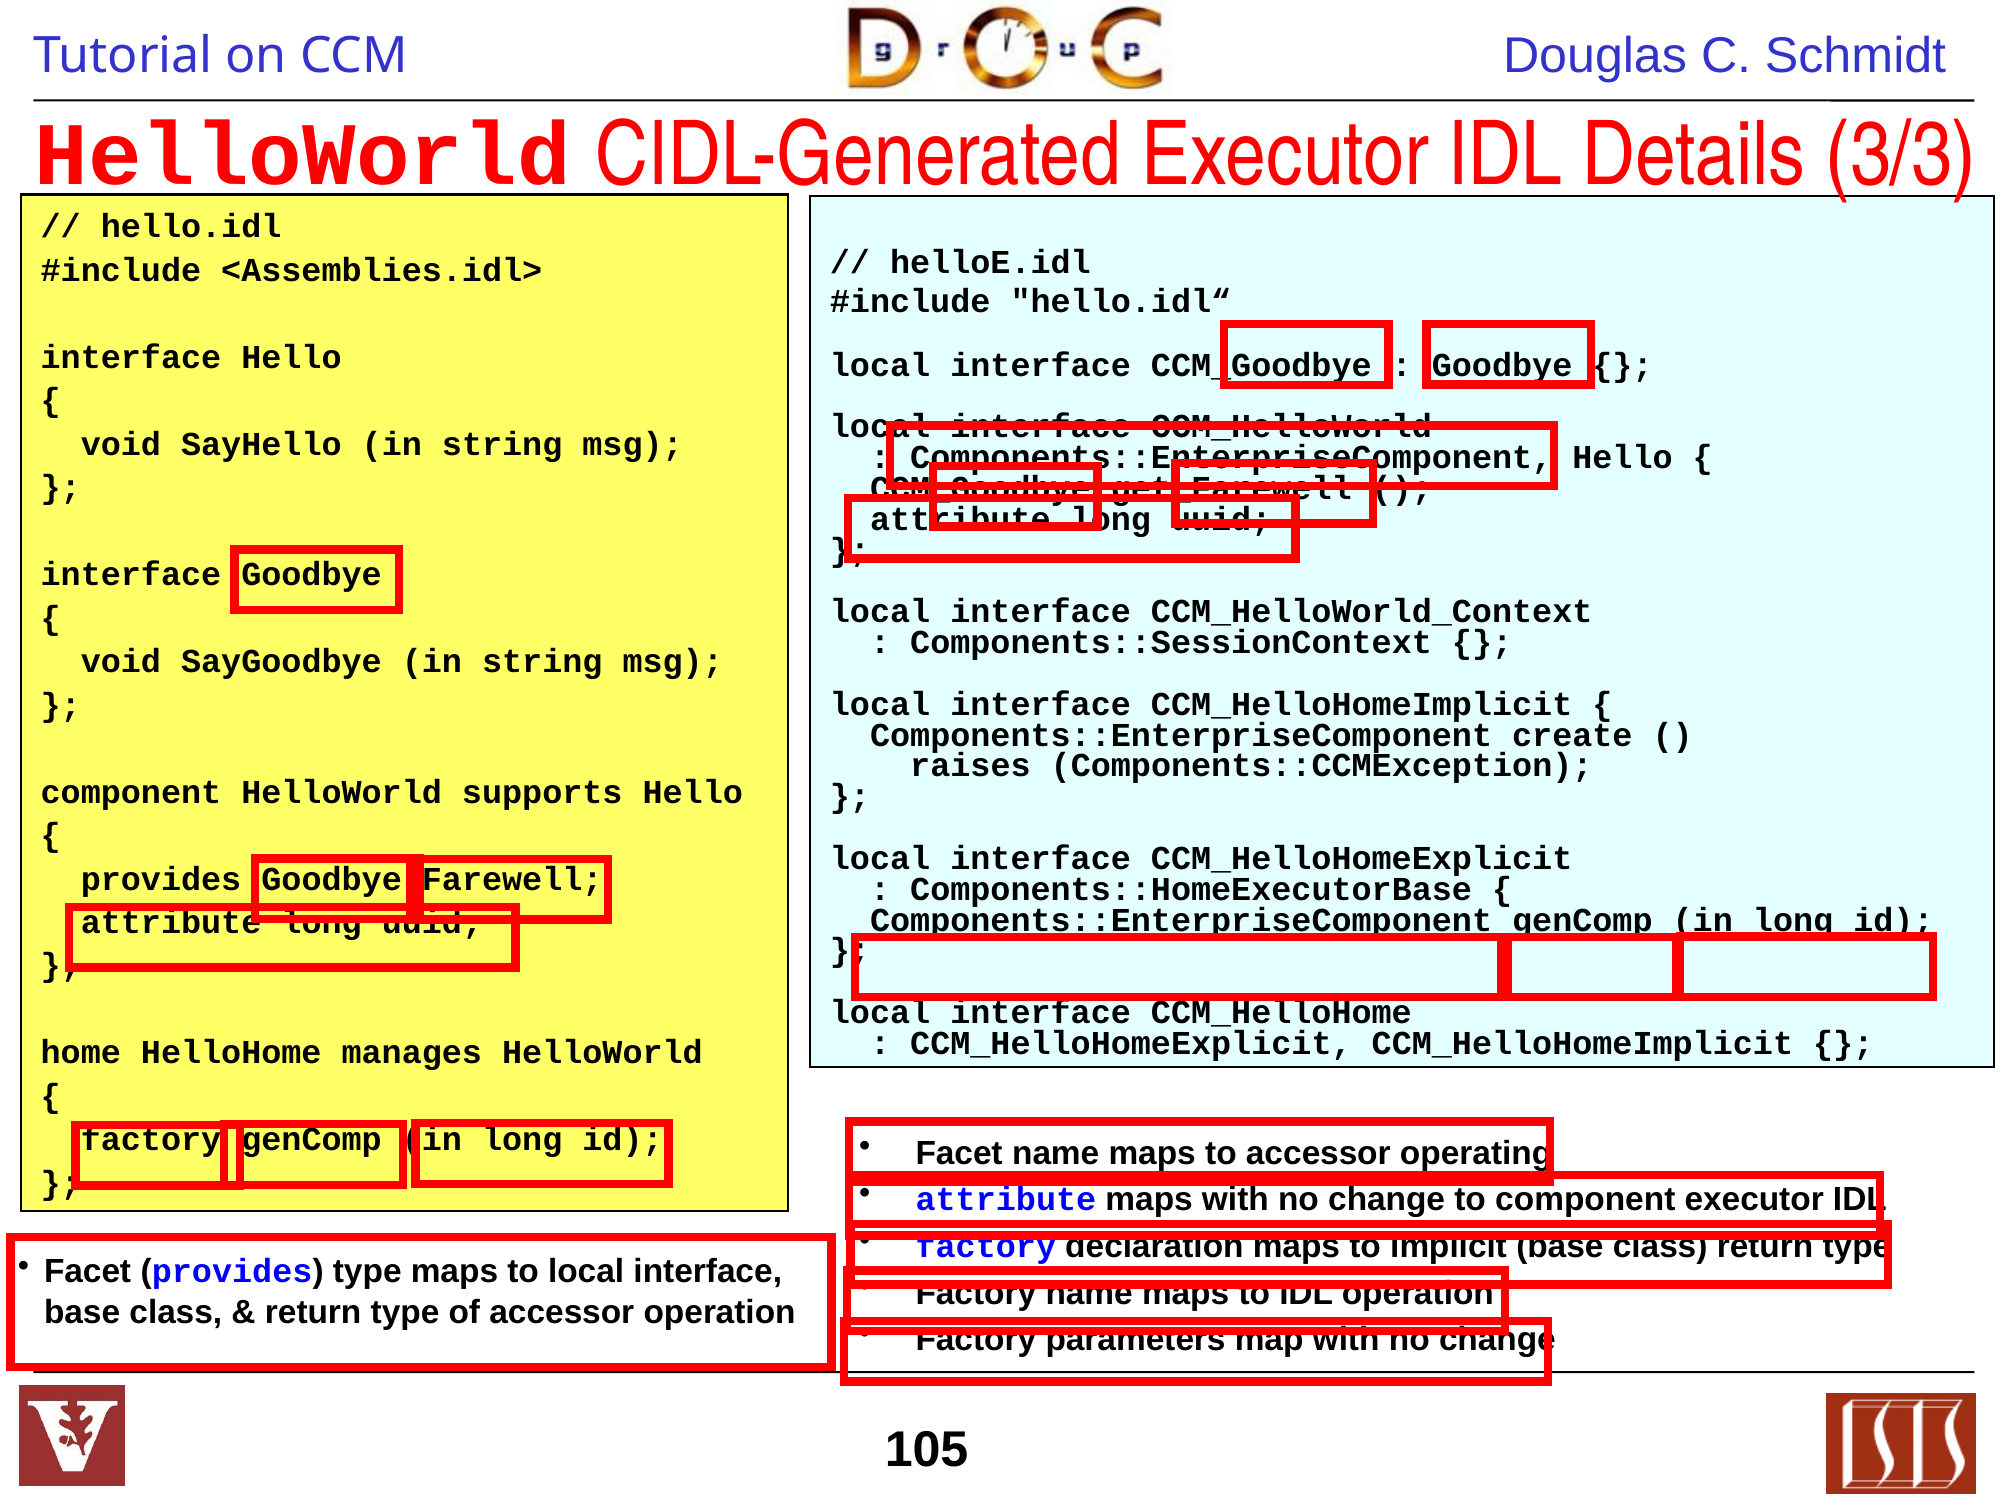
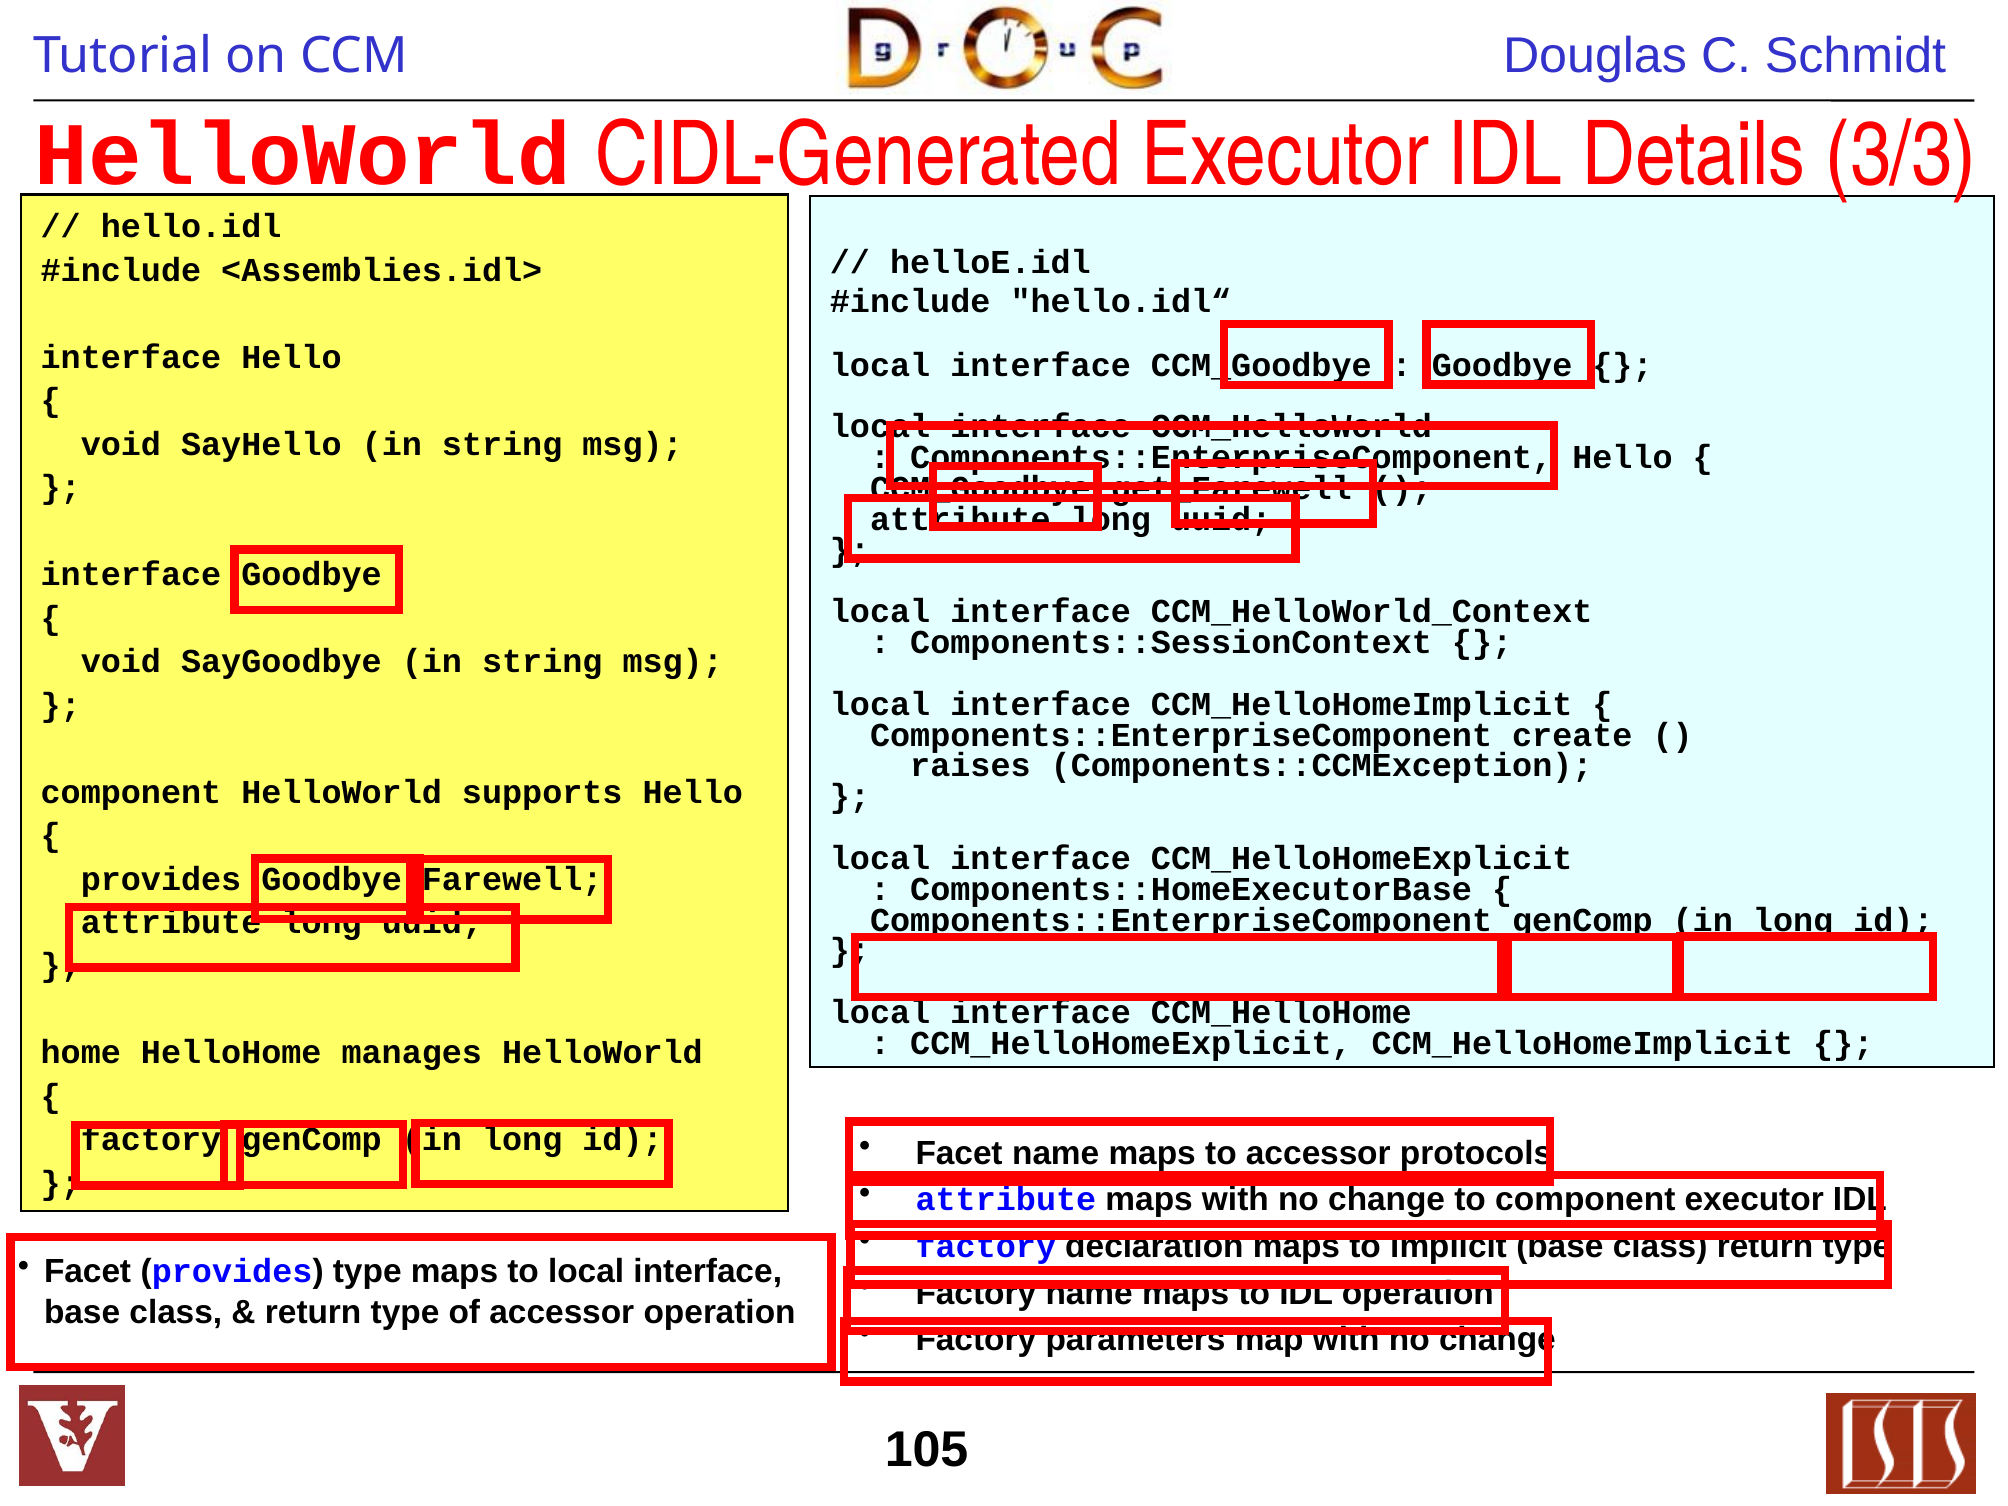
operating: operating -> protocols
